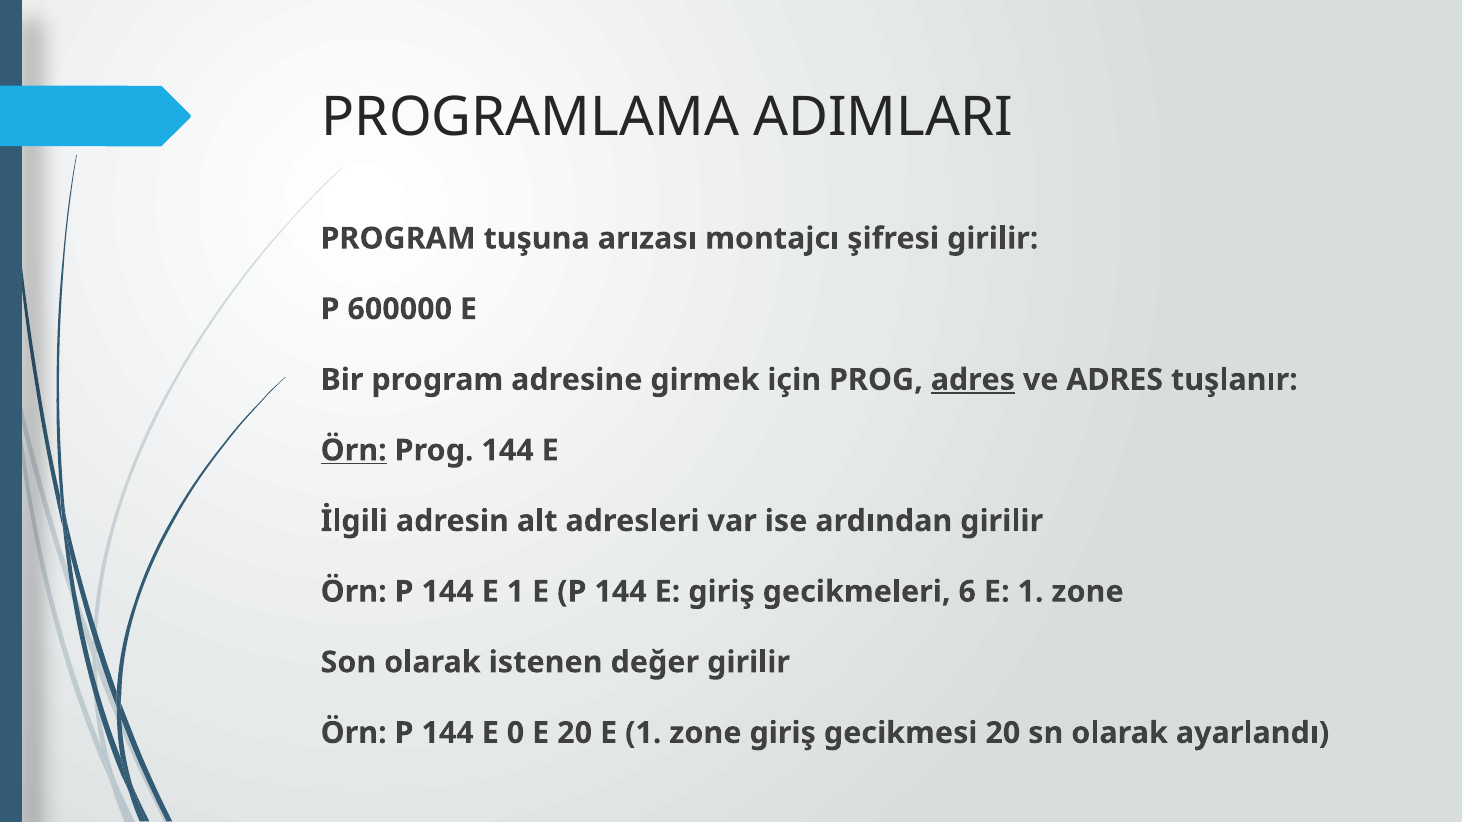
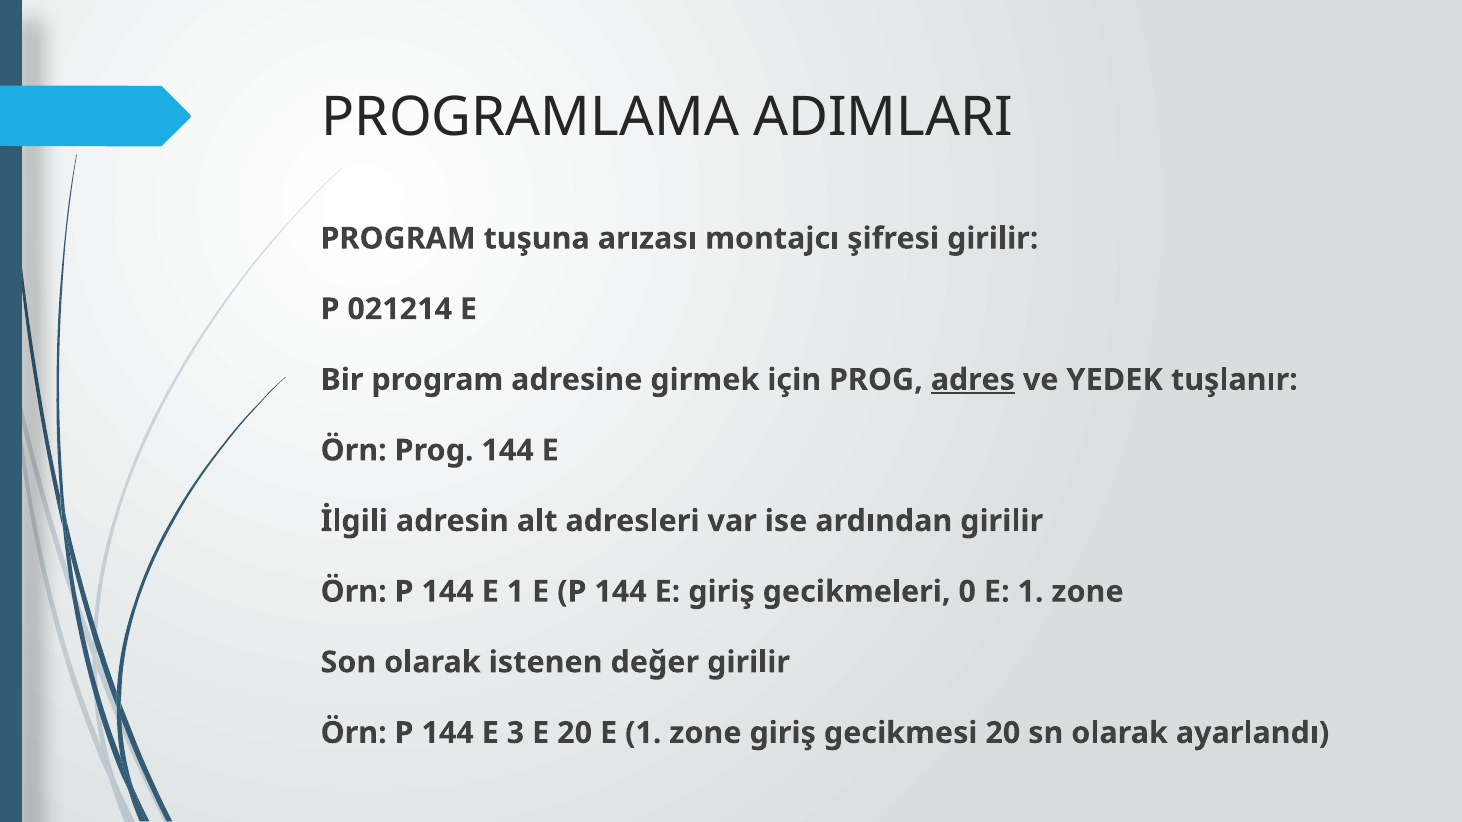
600000: 600000 -> 021214
ve ADRES: ADRES -> YEDEK
Örn at (354, 451) underline: present -> none
6: 6 -> 0
0: 0 -> 3
